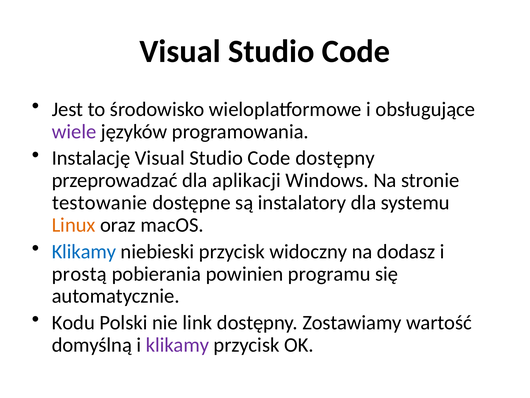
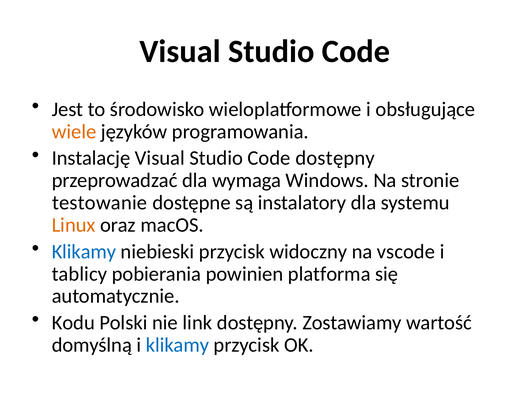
wiele colour: purple -> orange
aplikacji: aplikacji -> wymaga
dodasz: dodasz -> vscode
prostą: prostą -> tablicy
programu: programu -> platforma
klikamy at (177, 345) colour: purple -> blue
